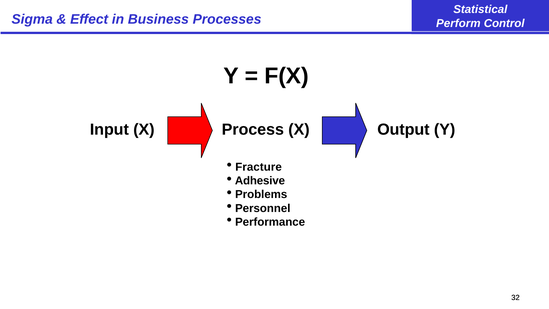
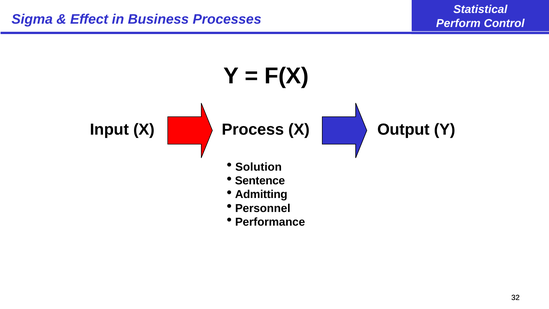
Fracture: Fracture -> Solution
Adhesive: Adhesive -> Sentence
Problems: Problems -> Admitting
